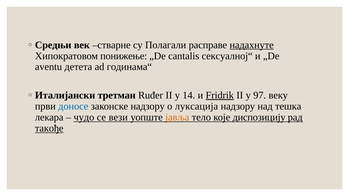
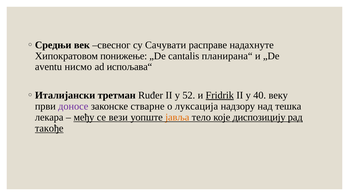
стварне: стварне -> свесног
Полагали: Полагали -> Сачувати
надахнуте underline: present -> none
сексуалној“: сексуалној“ -> планирана“
детета: детета -> нисмо
годинама“: годинама“ -> испољава“
14: 14 -> 52
97: 97 -> 40
доносе colour: blue -> purple
законске надзору: надзору -> стварне
чудо: чудо -> међу
